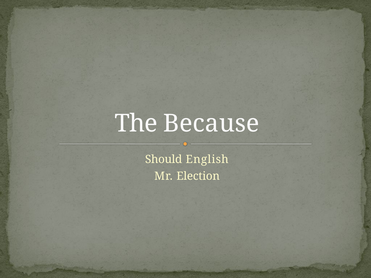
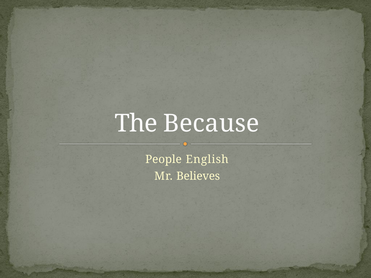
Should: Should -> People
Election: Election -> Believes
